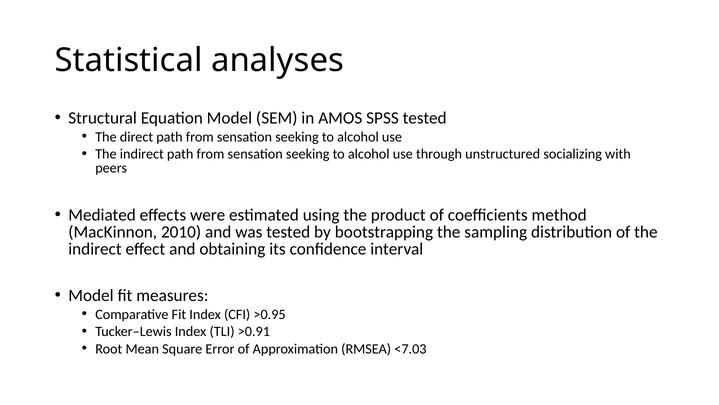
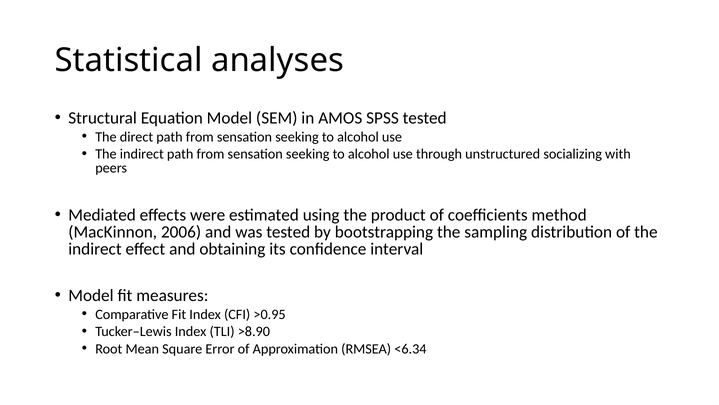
2010: 2010 -> 2006
>0.91: >0.91 -> >8.90
<7.03: <7.03 -> <6.34
